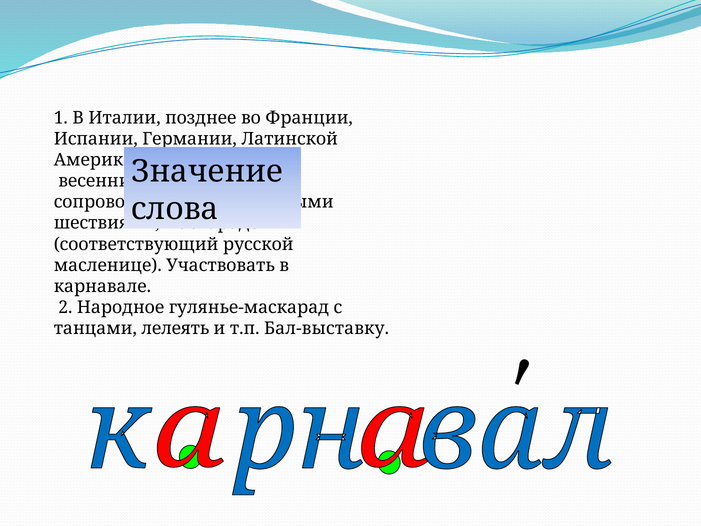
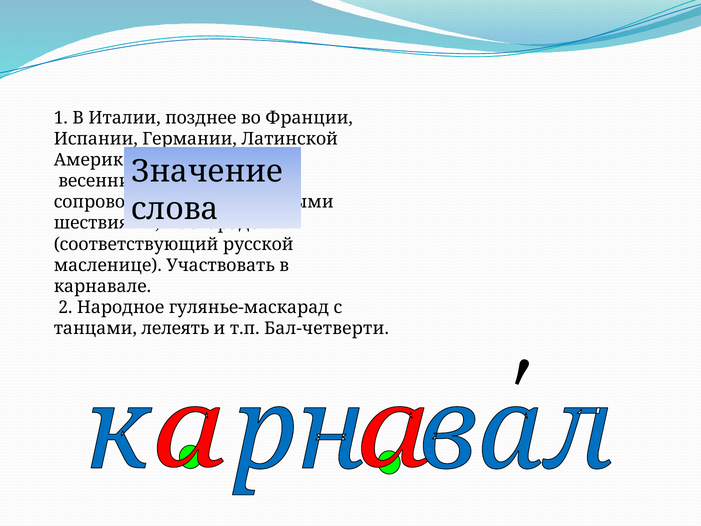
Бал-выставку: Бал-выставку -> Бал-четверти
